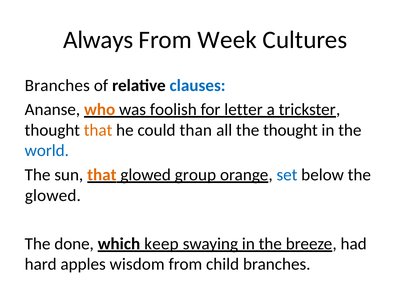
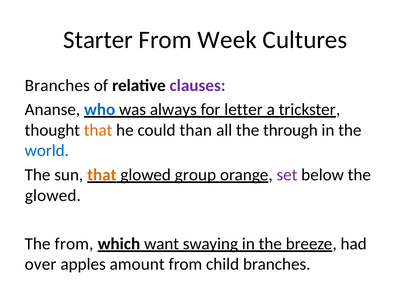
Always: Always -> Starter
clauses colour: blue -> purple
who colour: orange -> blue
foolish: foolish -> always
the thought: thought -> through
set colour: blue -> purple
The done: done -> from
keep: keep -> want
hard: hard -> over
wisdom: wisdom -> amount
